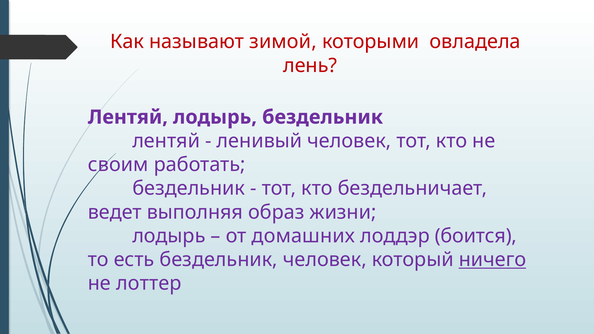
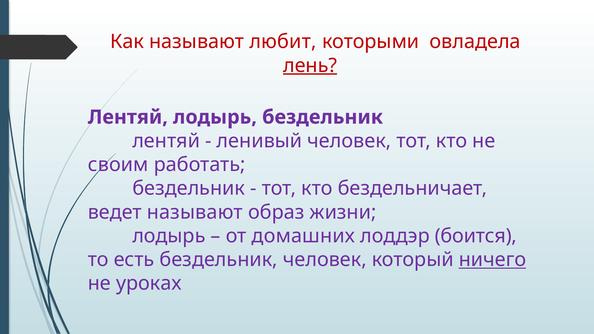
зимой: зимой -> любит
лень underline: none -> present
ведет выполняя: выполняя -> называют
лоттер: лоттер -> уроках
